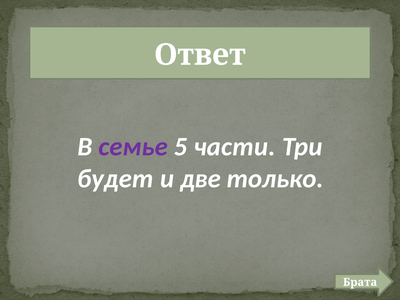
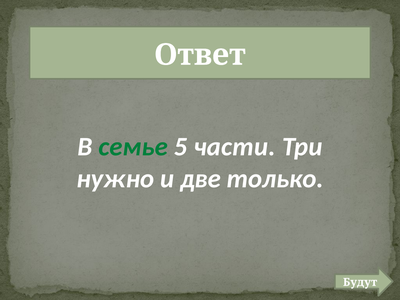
семье colour: purple -> green
будет: будет -> нужно
Брата: Брата -> Будут
